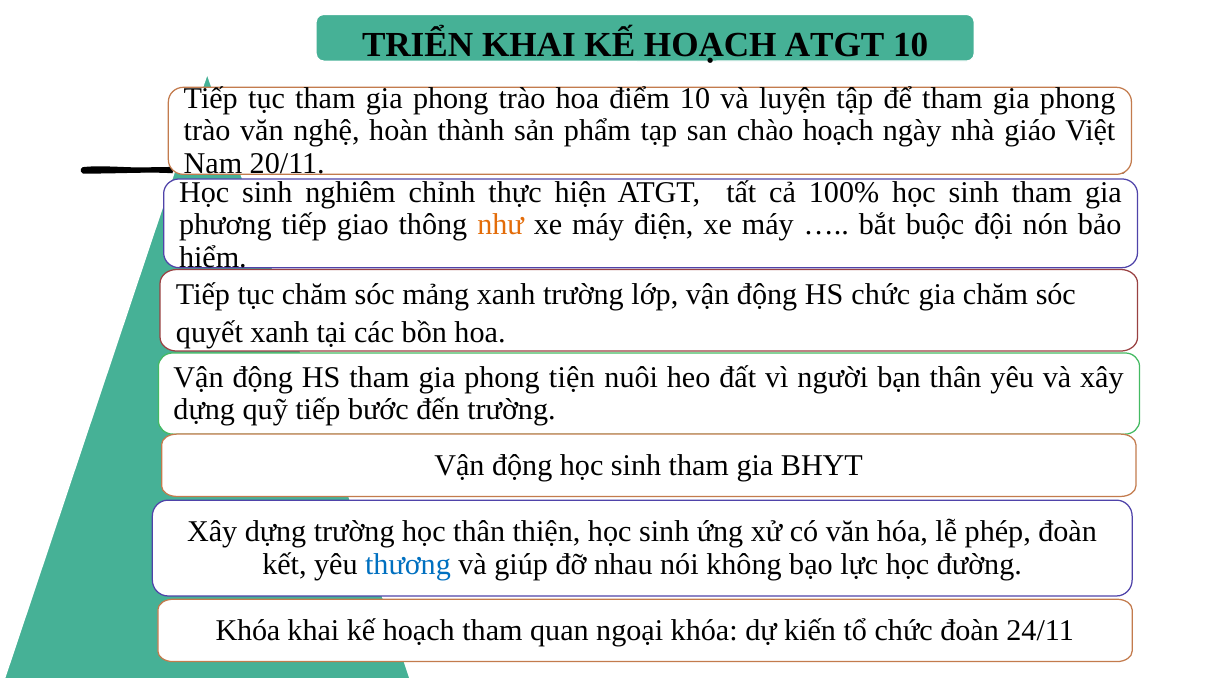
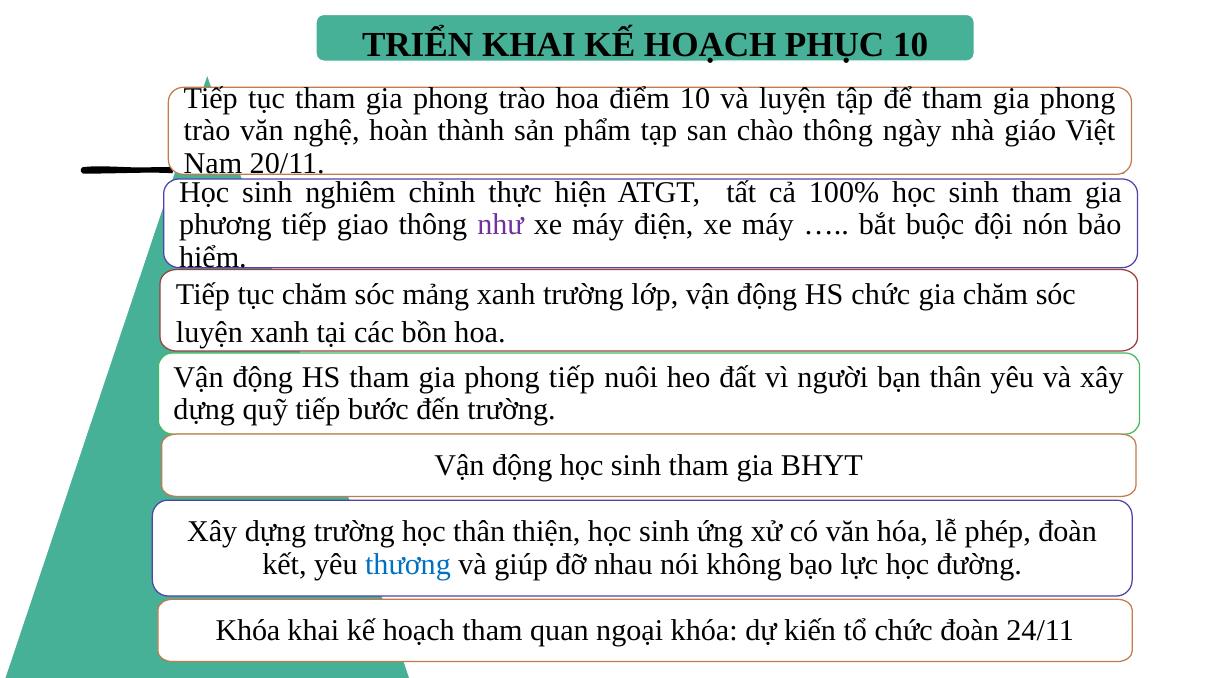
HOẠCH ATGT: ATGT -> PHỤC
chào hoạch: hoạch -> thông
như colour: orange -> purple
quyết at (209, 333): quyết -> luyện
phong tiện: tiện -> tiếp
